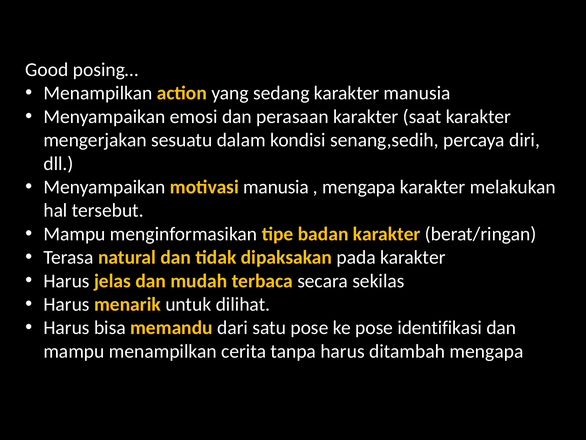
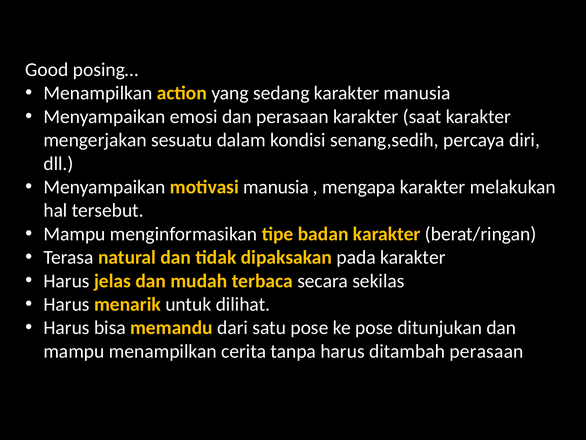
identifikasi: identifikasi -> ditunjukan
ditambah mengapa: mengapa -> perasaan
